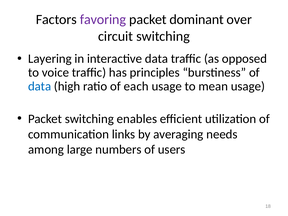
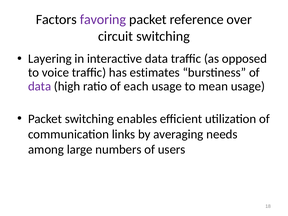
dominant: dominant -> reference
principles: principles -> estimates
data at (40, 86) colour: blue -> purple
